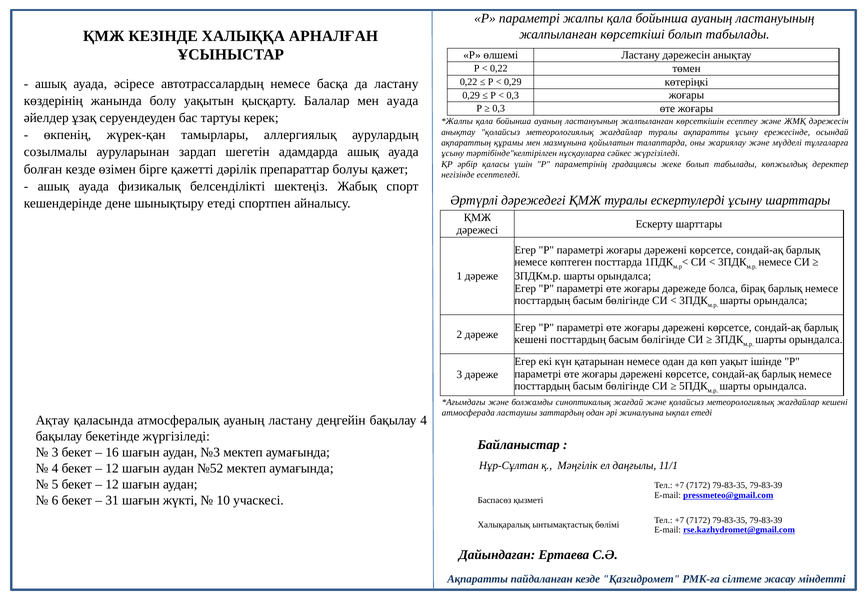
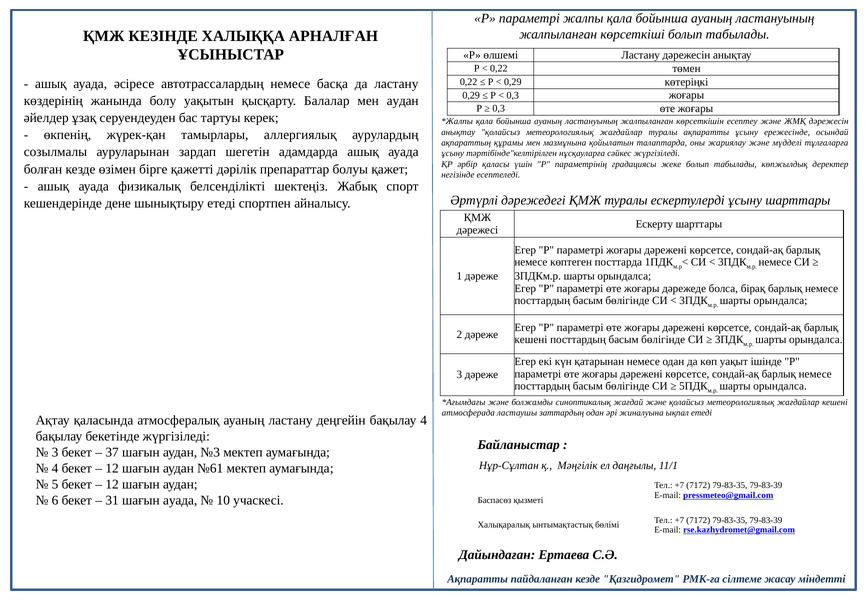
мен ауада: ауада -> аудан
16: 16 -> 37
№52: №52 -> №61
шағын жүкті: жүкті -> ауада
